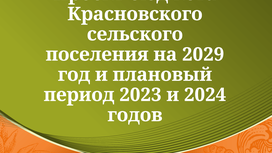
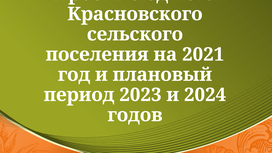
2029: 2029 -> 2021
